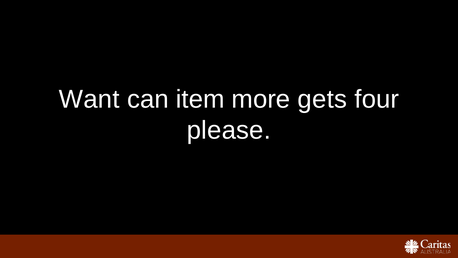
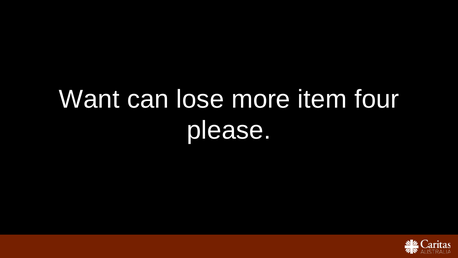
item: item -> lose
gets: gets -> item
